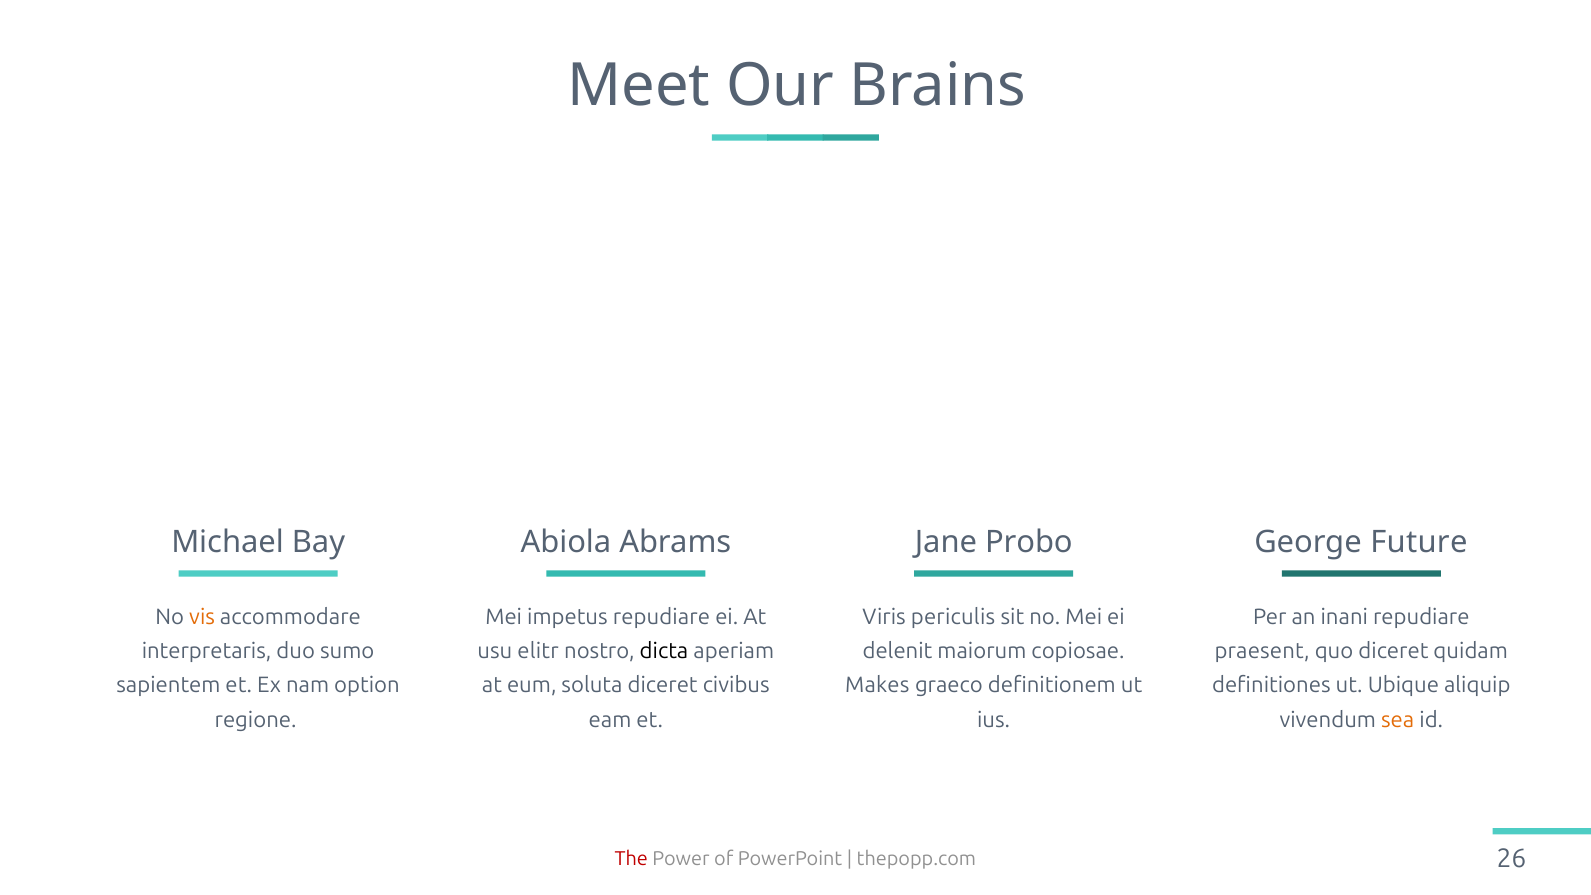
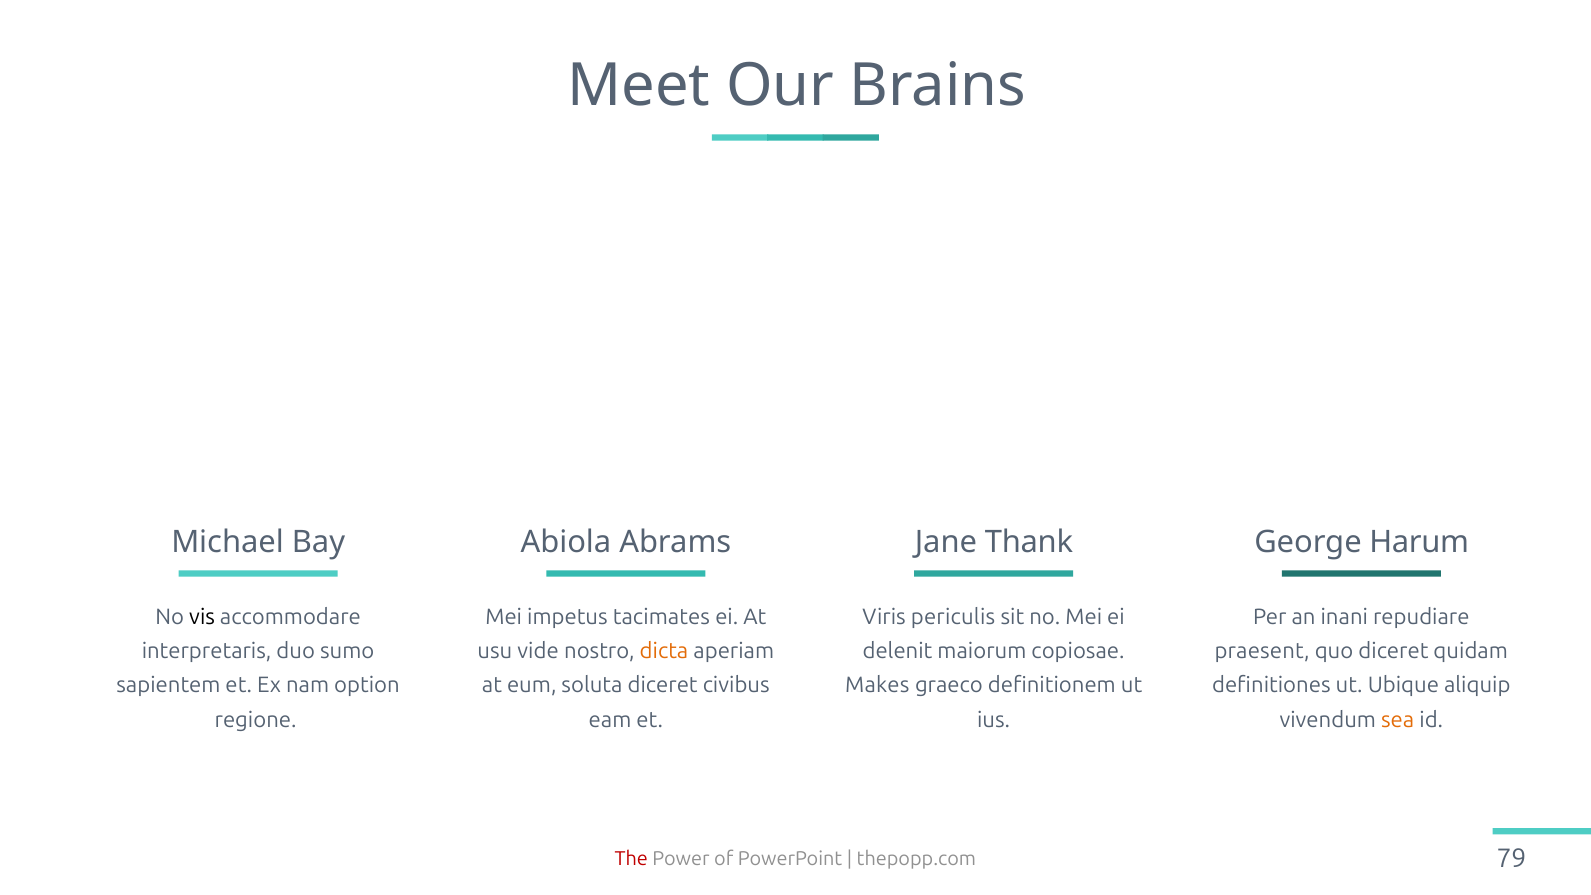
Probo: Probo -> Thank
Future: Future -> Harum
vis colour: orange -> black
impetus repudiare: repudiare -> tacimates
elitr: elitr -> vide
dicta colour: black -> orange
26: 26 -> 79
